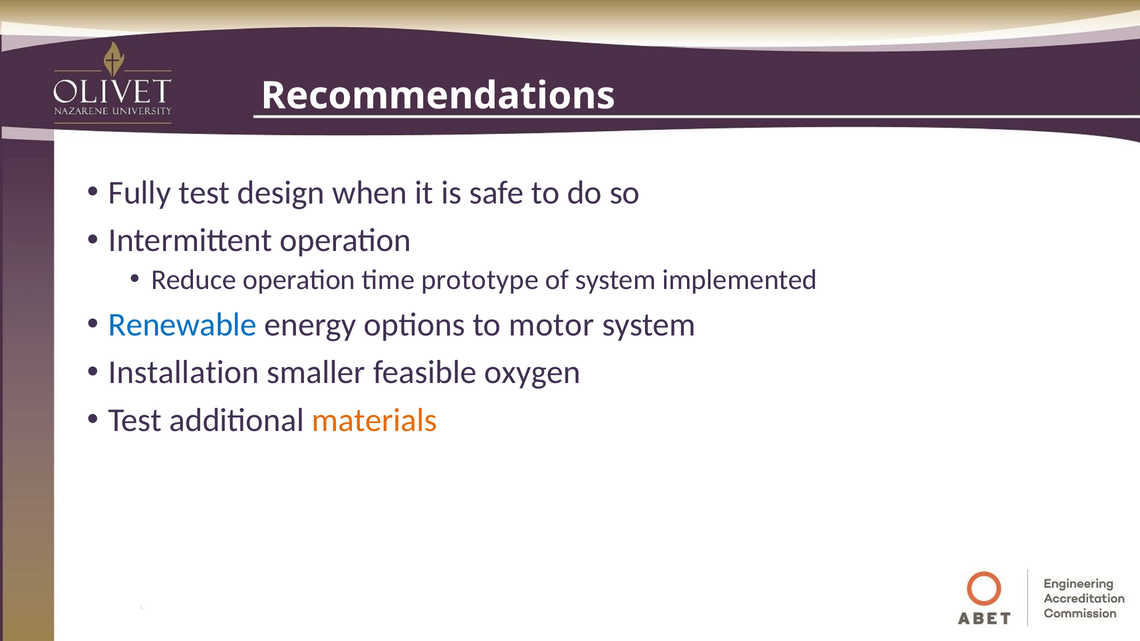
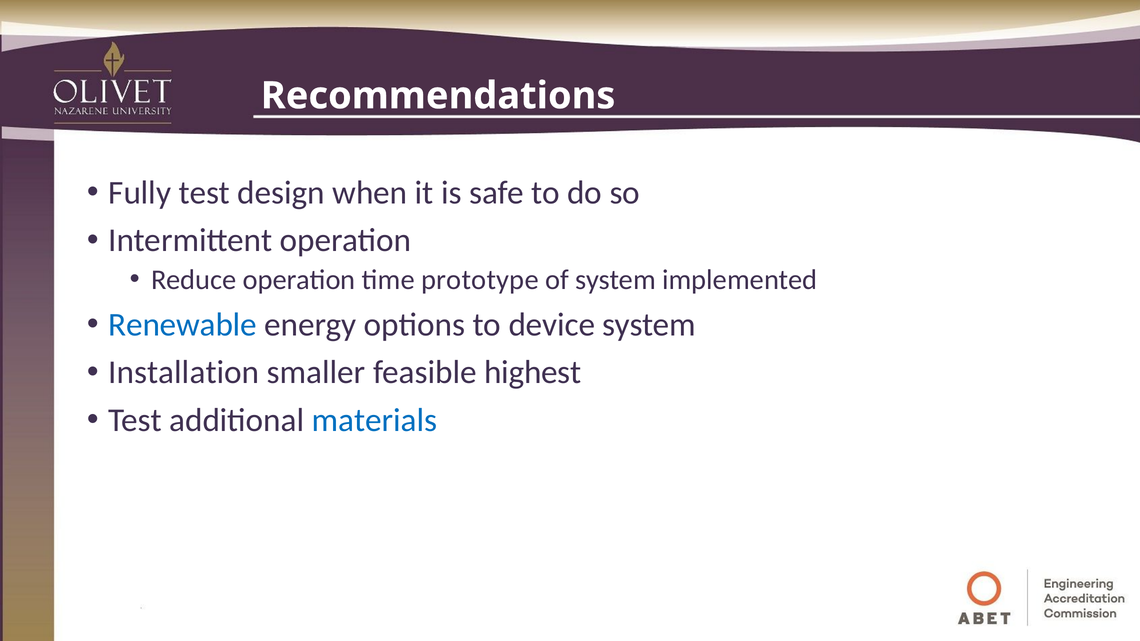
motor: motor -> device
oxygen: oxygen -> highest
materials colour: orange -> blue
